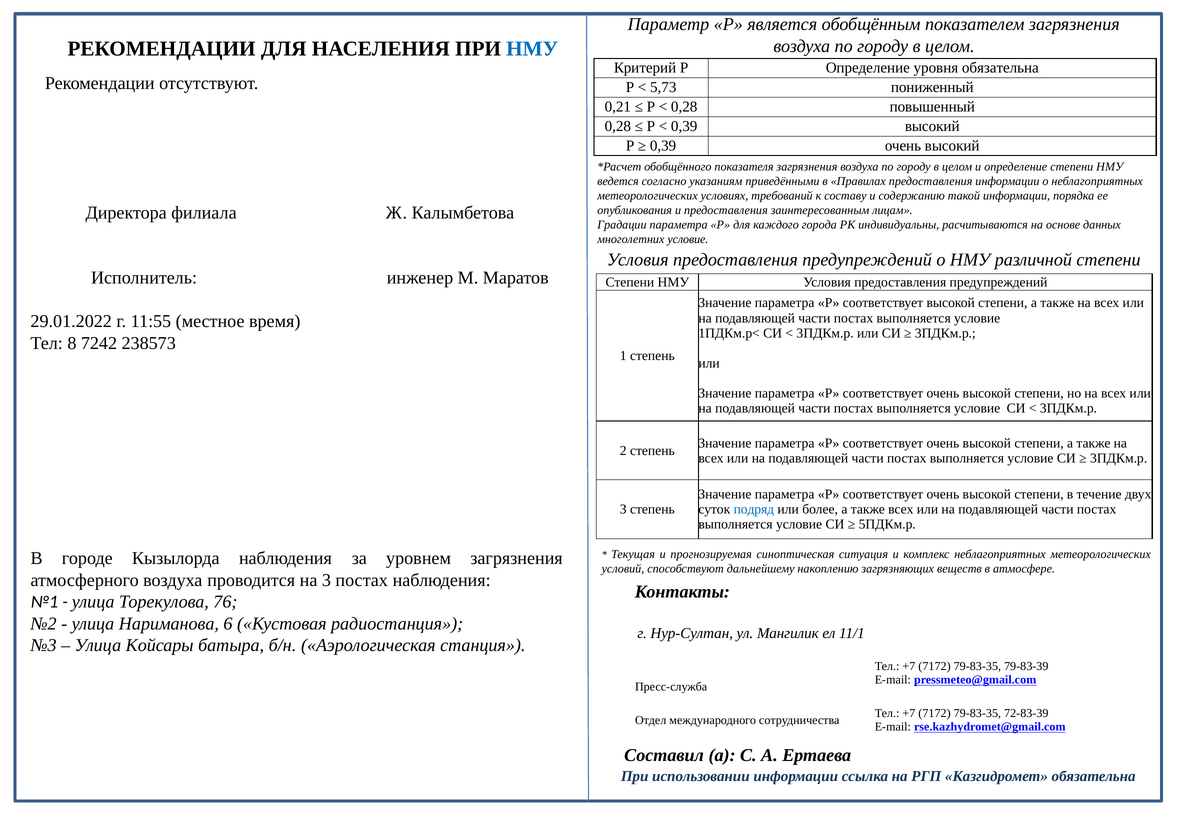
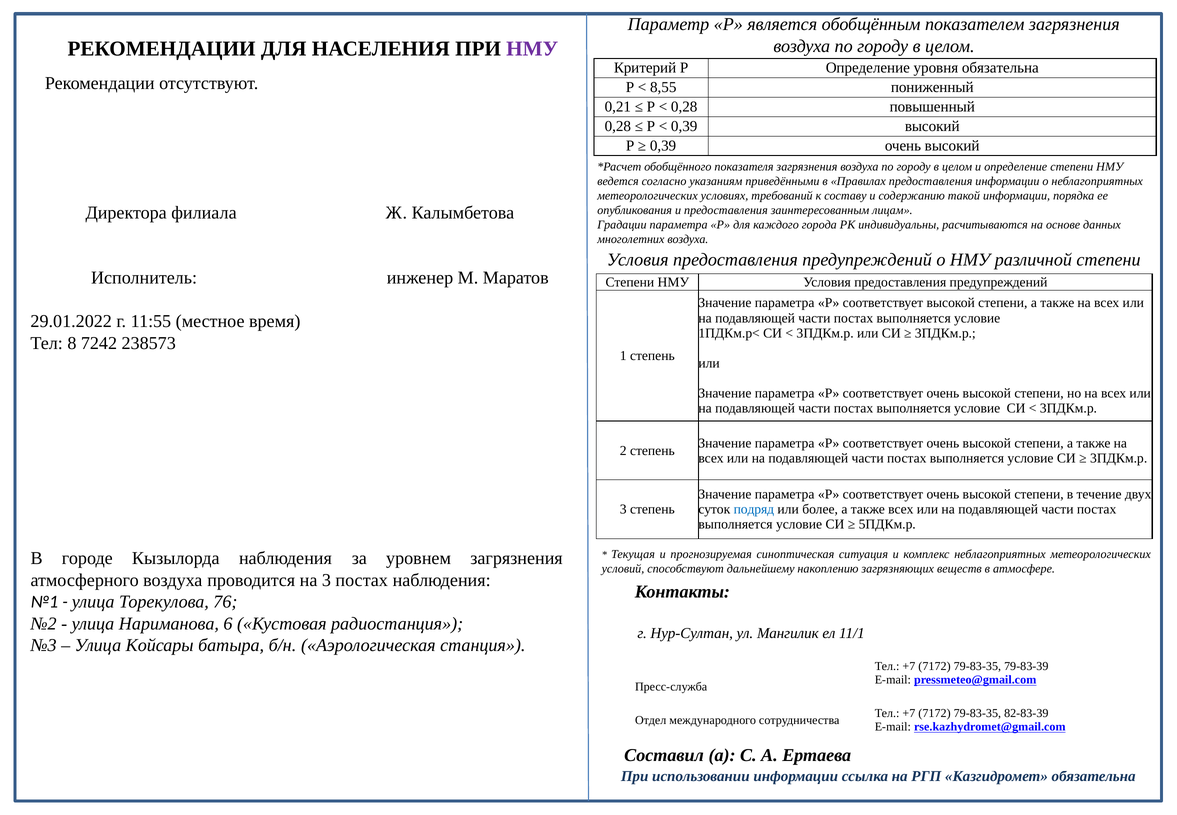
НМУ at (532, 49) colour: blue -> purple
5,73: 5,73 -> 8,55
многолетних условие: условие -> воздуха
72-83-39: 72-83-39 -> 82-83-39
